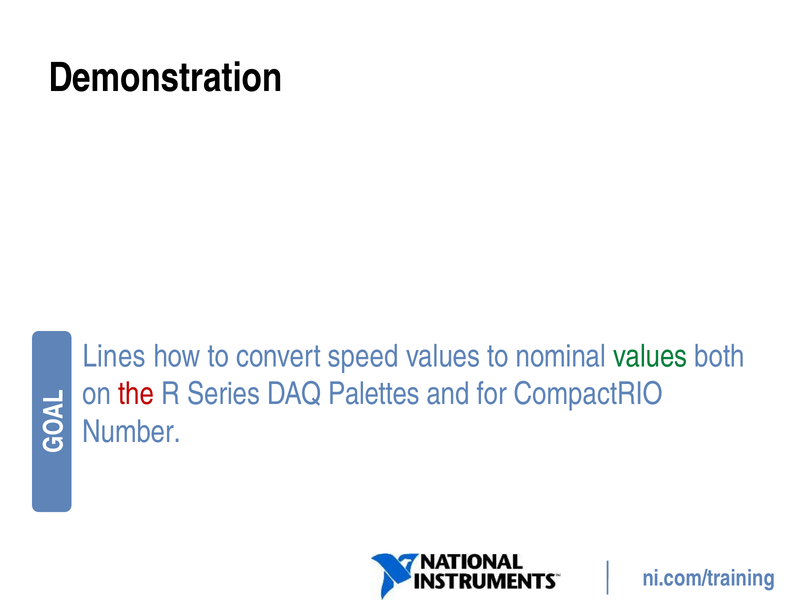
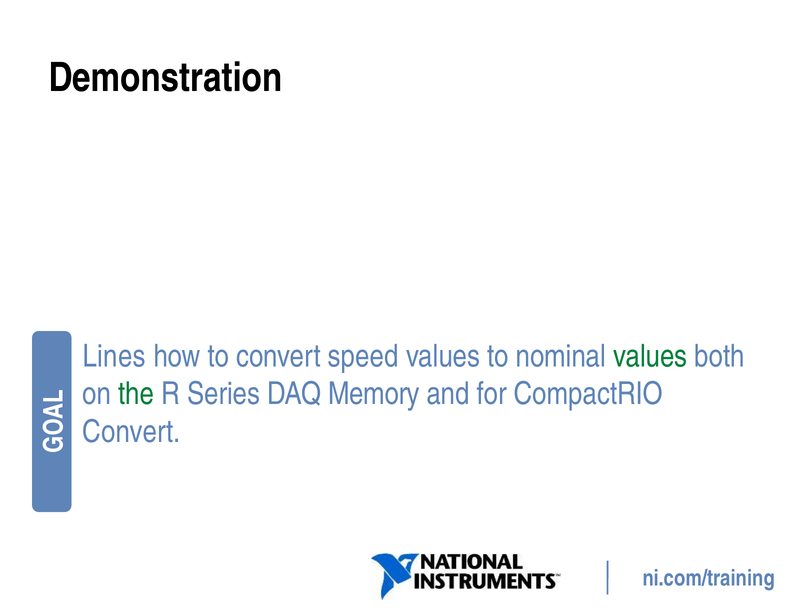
the colour: red -> green
Palettes: Palettes -> Memory
Number at (132, 432): Number -> Convert
